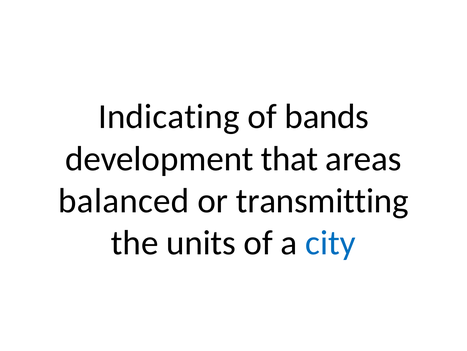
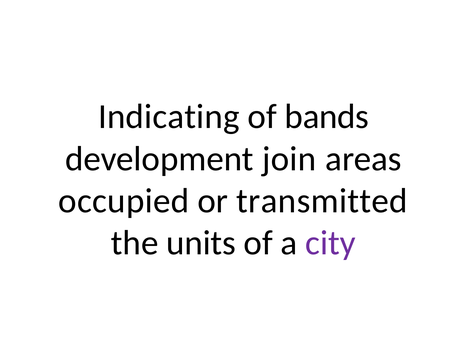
that: that -> join
balanced: balanced -> occupied
transmitting: transmitting -> transmitted
city colour: blue -> purple
